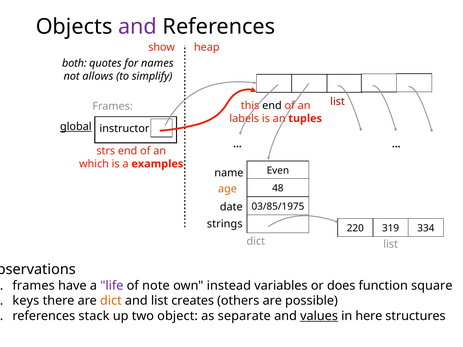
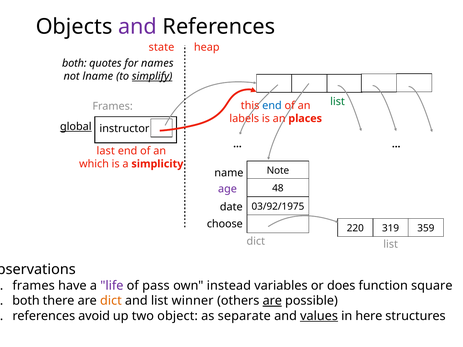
show: show -> state
allows: allows -> lname
simplify underline: none -> present
list at (338, 102) colour: red -> green
end at (272, 106) colour: black -> blue
tuples: tuples -> places
strs: strs -> last
examples: examples -> simplicity
Even: Even -> Note
age colour: orange -> purple
03/85/1975: 03/85/1975 -> 03/92/1975
strings: strings -> choose
334: 334 -> 359
note: note -> pass
keys at (26, 301): keys -> both
creates: creates -> winner
are at (272, 301) underline: none -> present
stack: stack -> avoid
